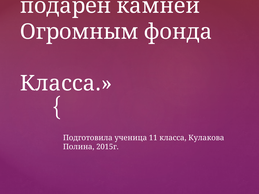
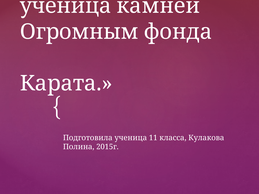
подарен at (66, 6): подарен -> ученица
Класса at (66, 84): Класса -> Карата
